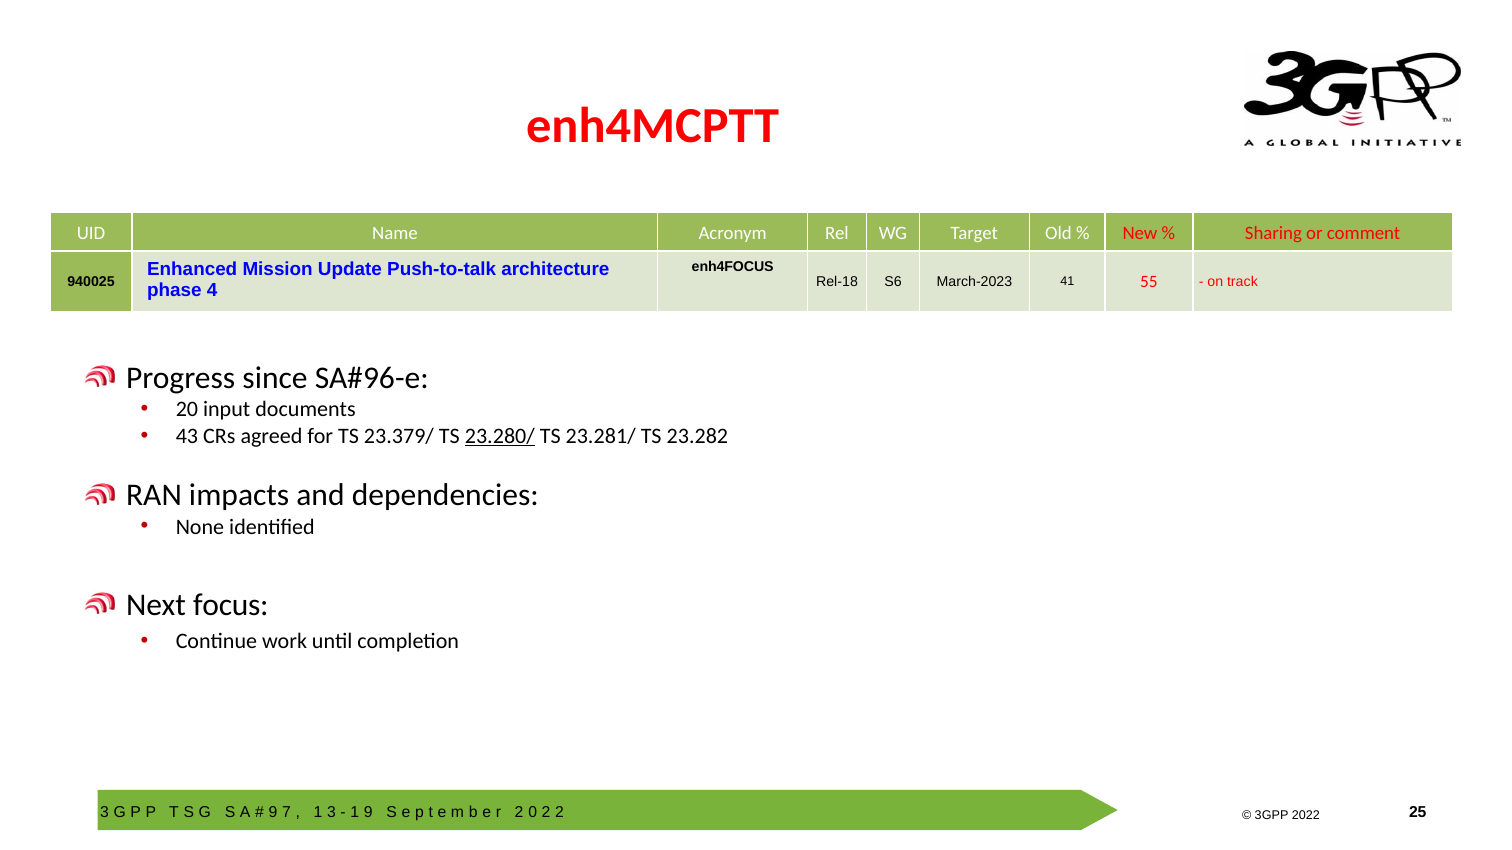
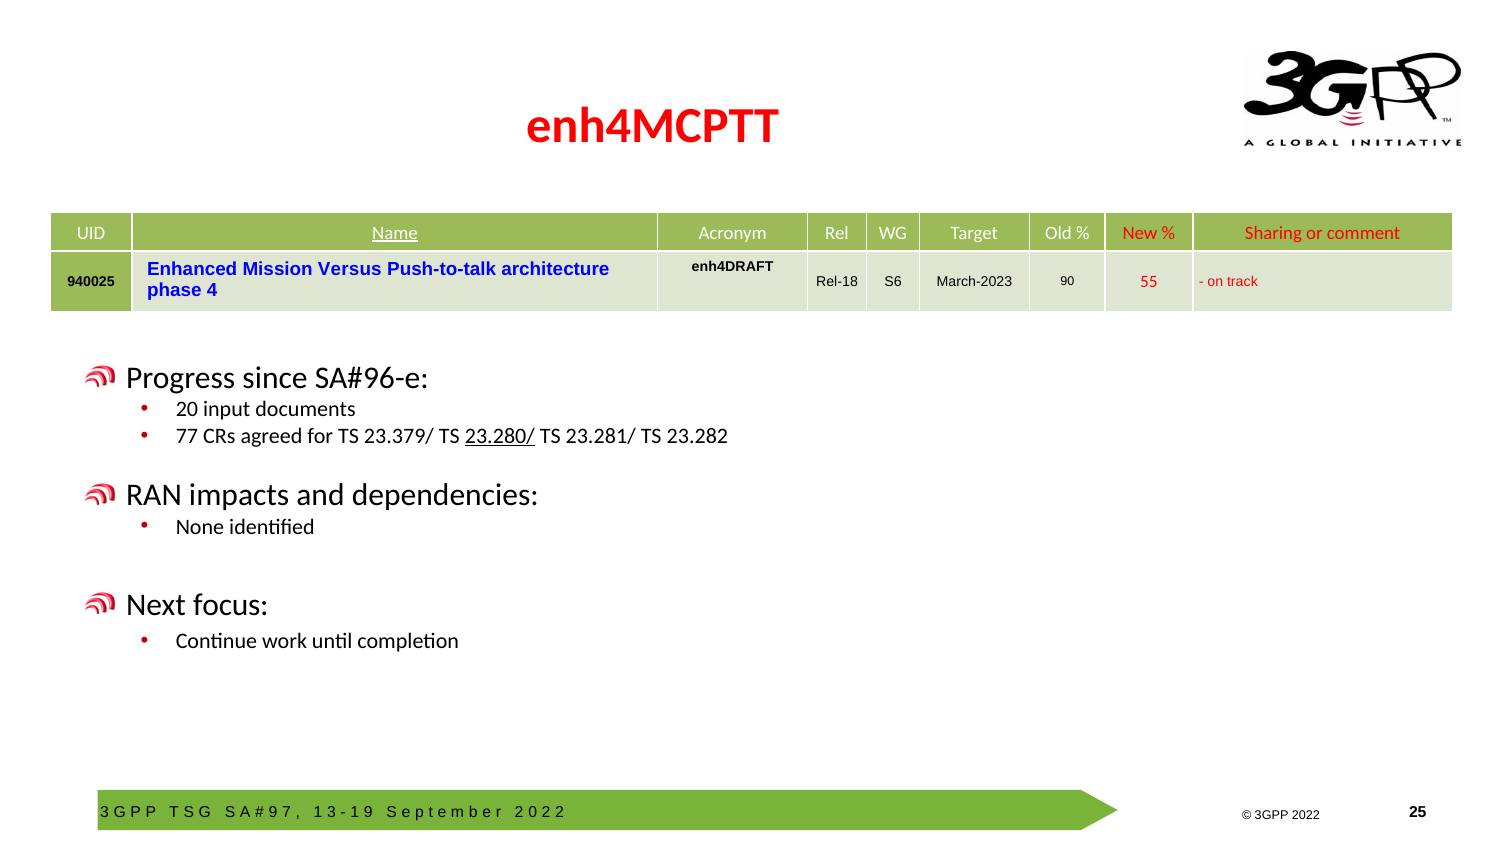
Name underline: none -> present
enh4FOCUS: enh4FOCUS -> enh4DRAFT
Update: Update -> Versus
41: 41 -> 90
43: 43 -> 77
